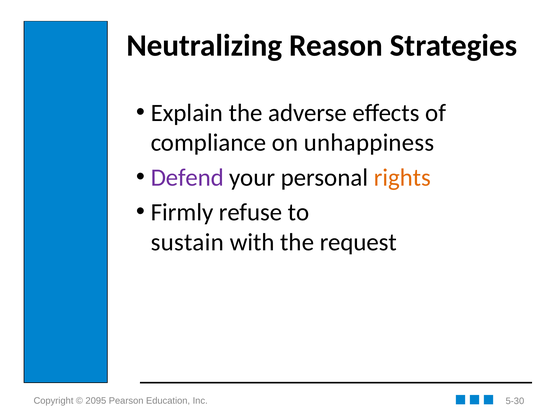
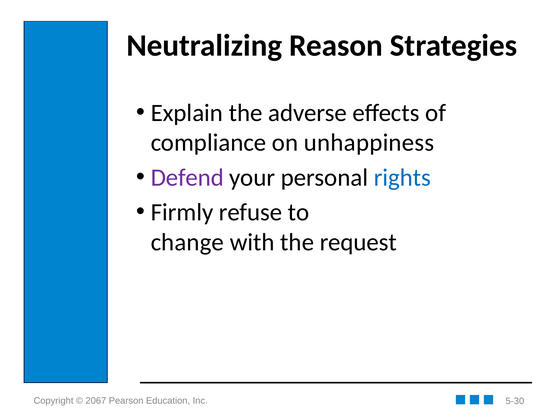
rights colour: orange -> blue
sustain: sustain -> change
2095: 2095 -> 2067
